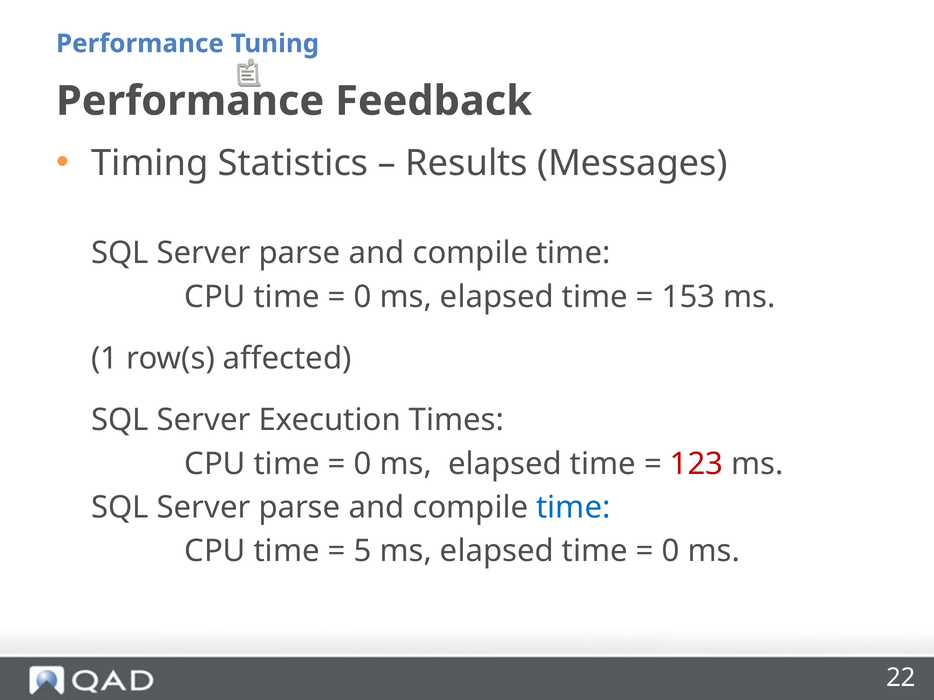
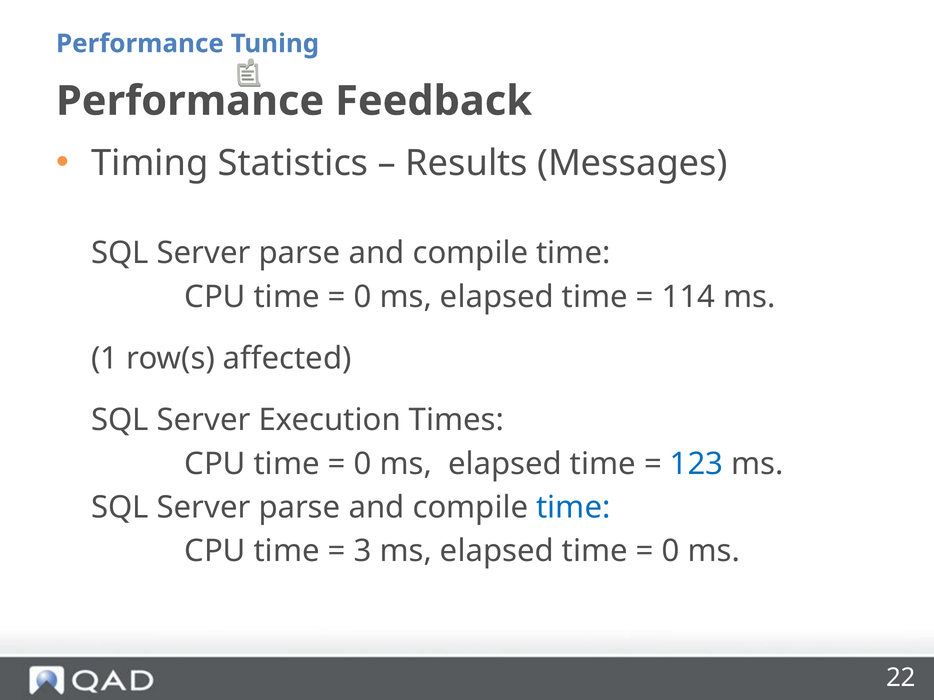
153: 153 -> 114
123 colour: red -> blue
5: 5 -> 3
